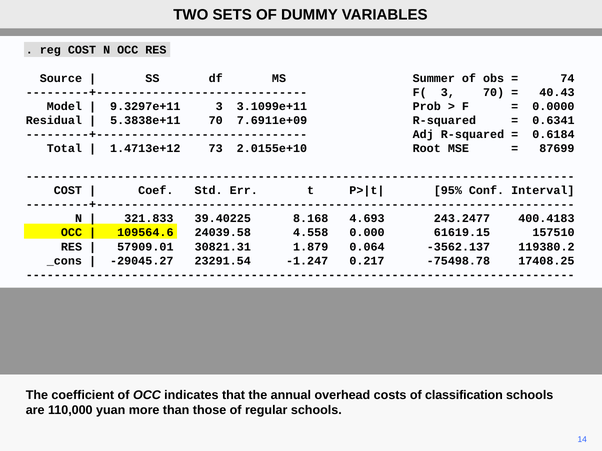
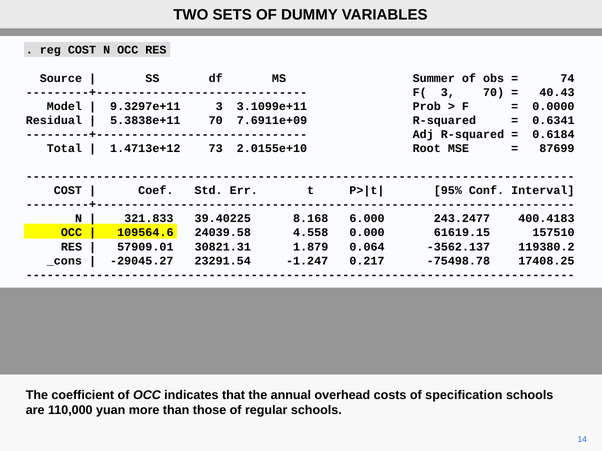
4.693: 4.693 -> 6.000
classification: classification -> specification
